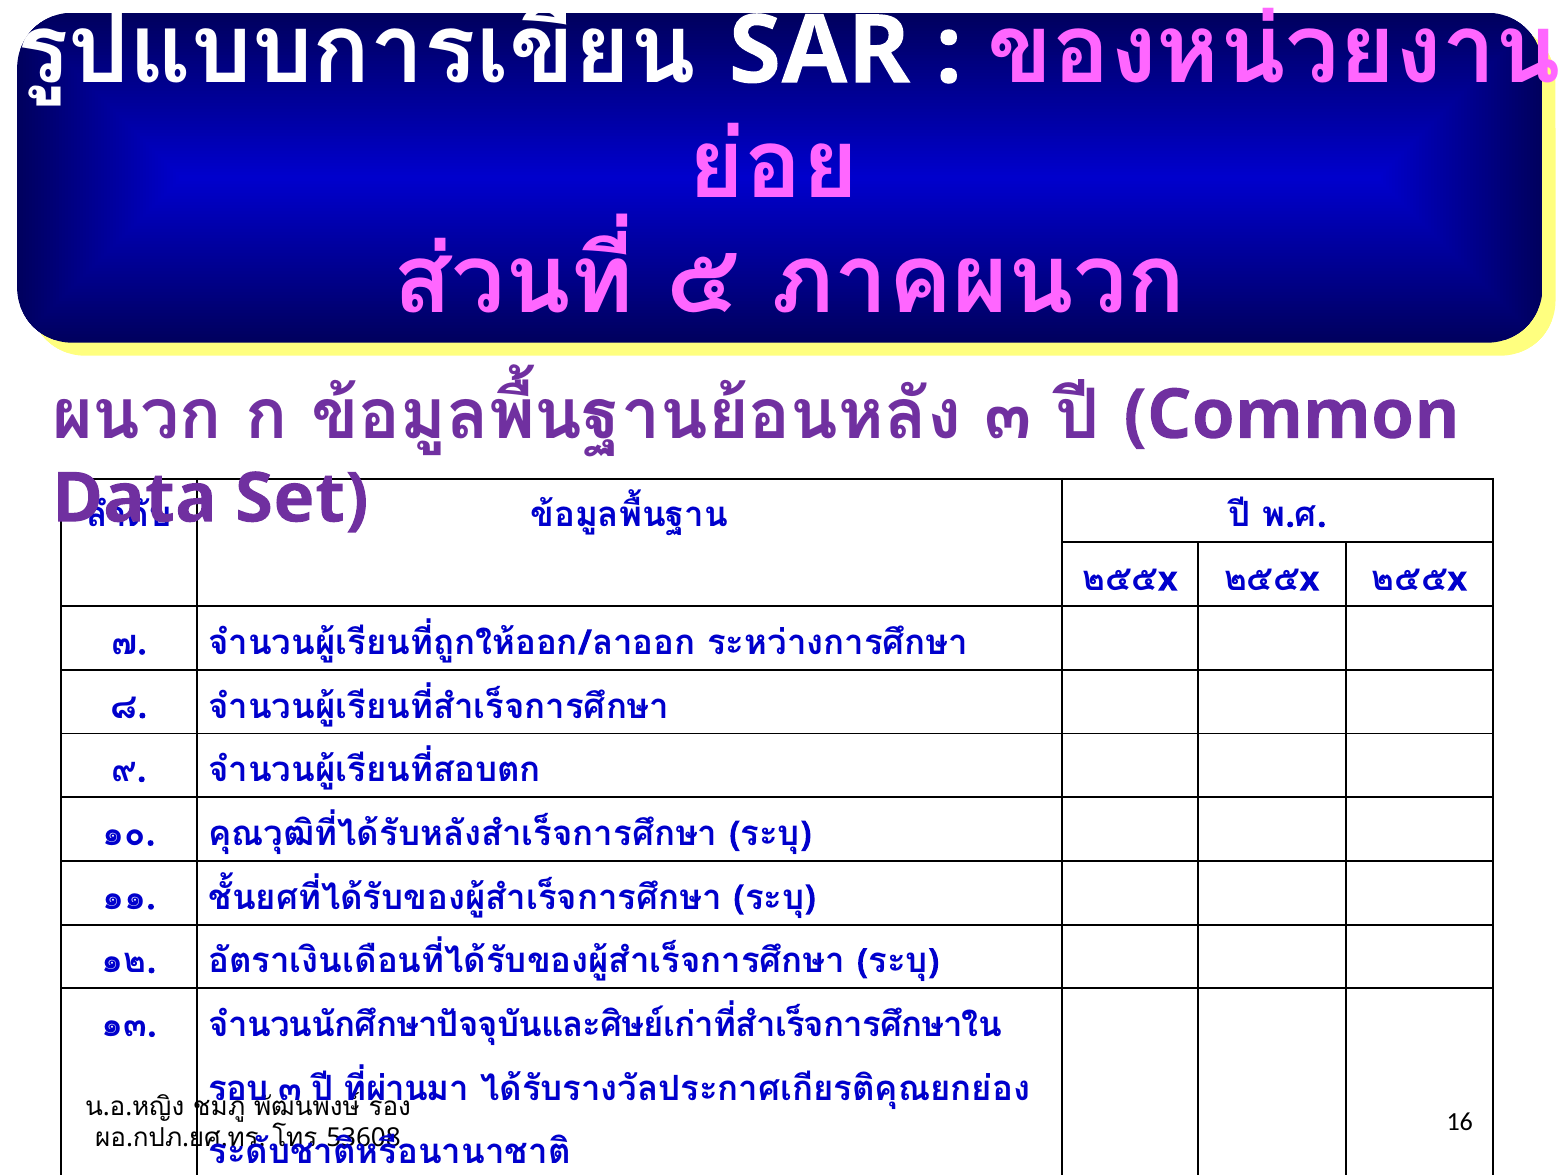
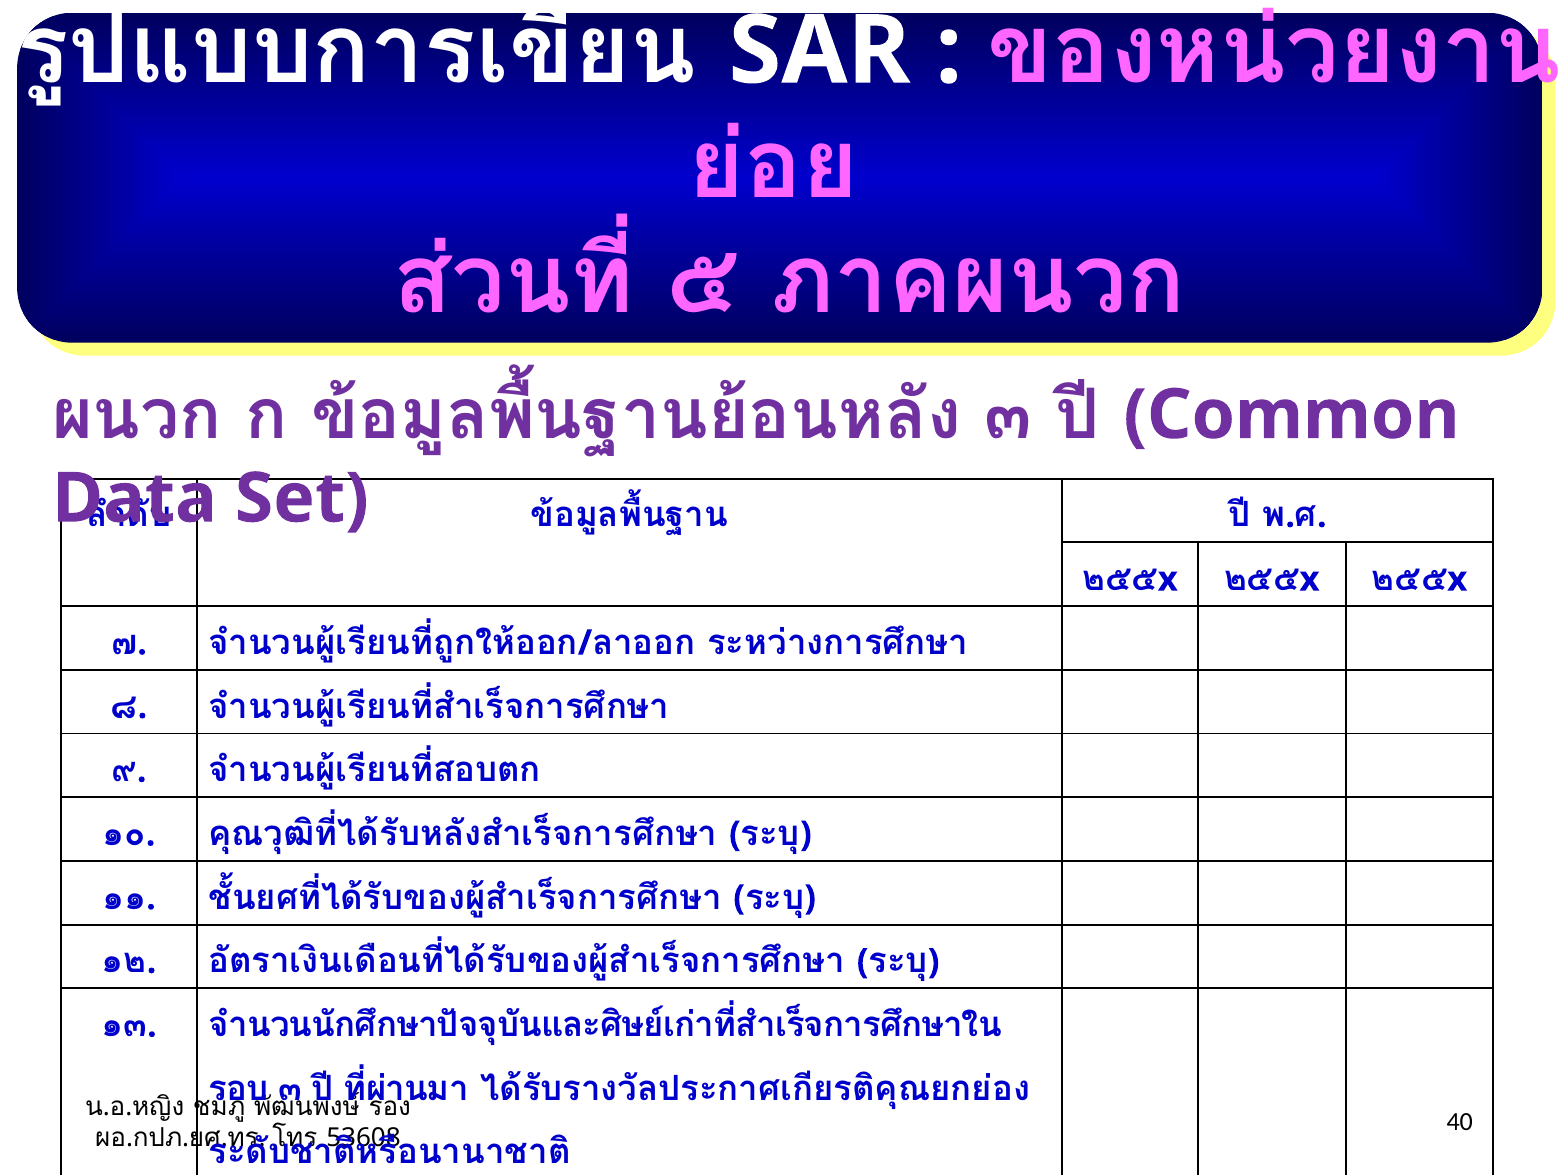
16: 16 -> 40
